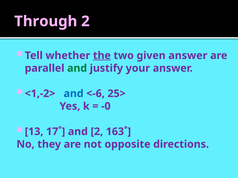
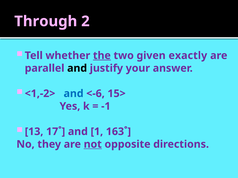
given answer: answer -> exactly
and at (77, 68) colour: green -> black
25>: 25> -> 15>
-0: -0 -> -1
and 2: 2 -> 1
not underline: none -> present
